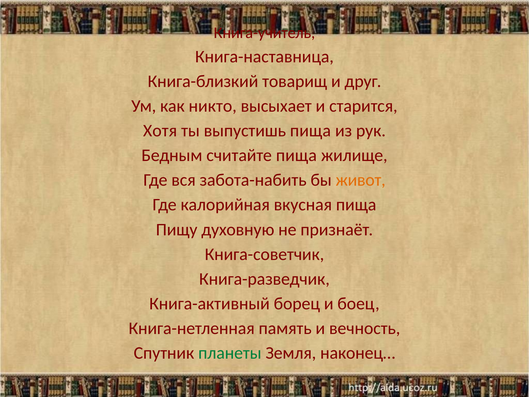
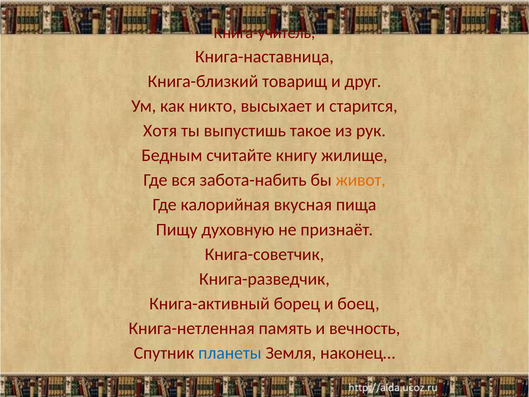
выпустишь пища: пища -> такое
считайте пища: пища -> книгу
планеты colour: green -> blue
